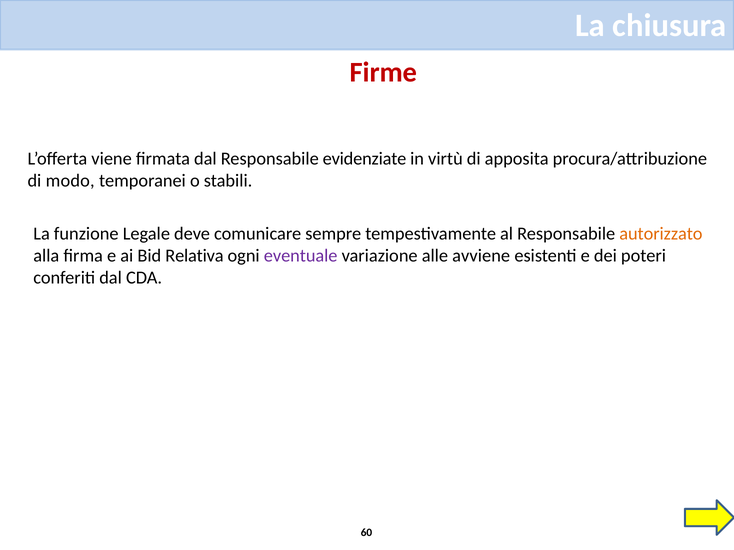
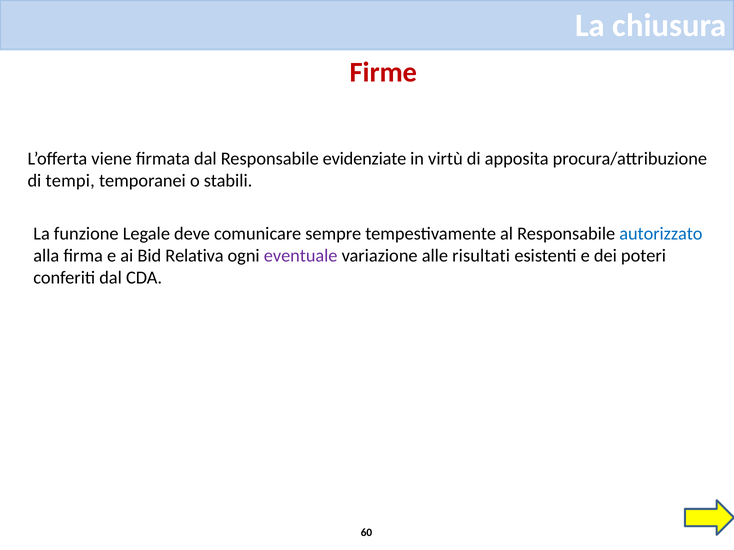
modo: modo -> tempi
autorizzato colour: orange -> blue
avviene: avviene -> risultati
